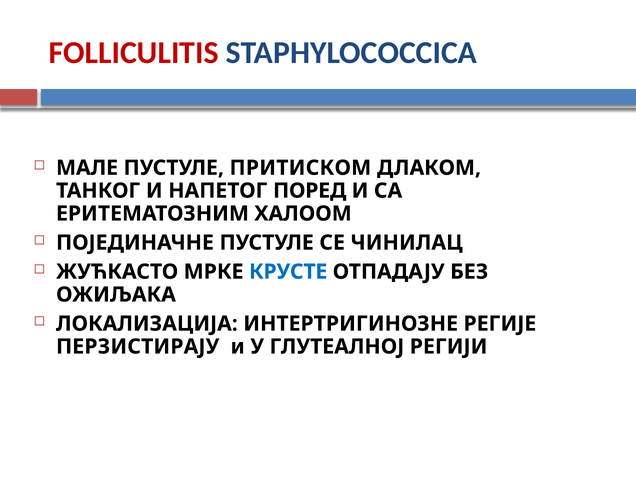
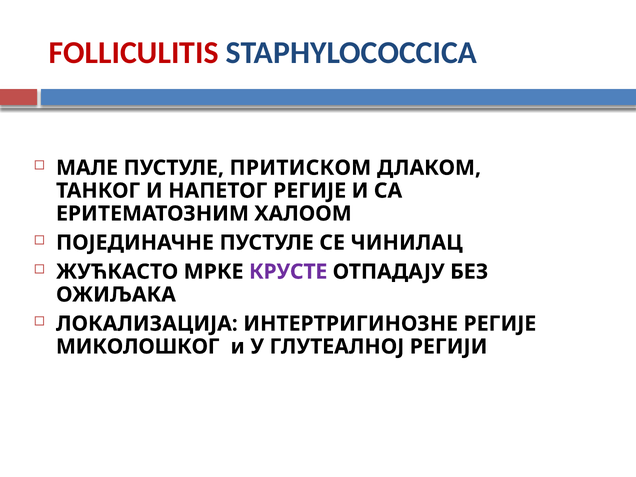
НАПЕТОГ ПОРЕД: ПОРЕД -> РЕГИЈЕ
КРУСТЕ colour: blue -> purple
ПЕРЗИСТИРАЈУ: ПЕРЗИСТИРАЈУ -> МИКОЛОШКОГ
